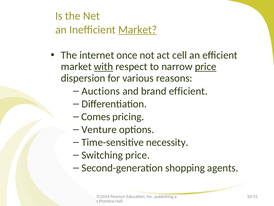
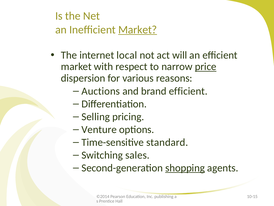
once: once -> local
cell: cell -> will
with underline: present -> none
Comes: Comes -> Selling
necessity: necessity -> standard
Switching price: price -> sales
shopping underline: none -> present
